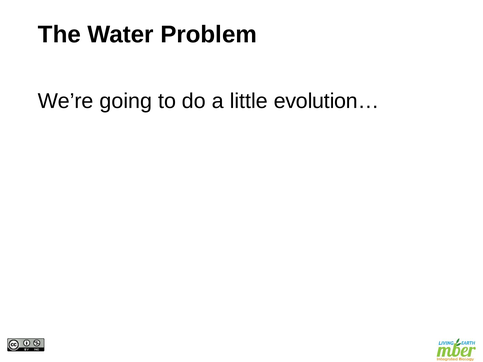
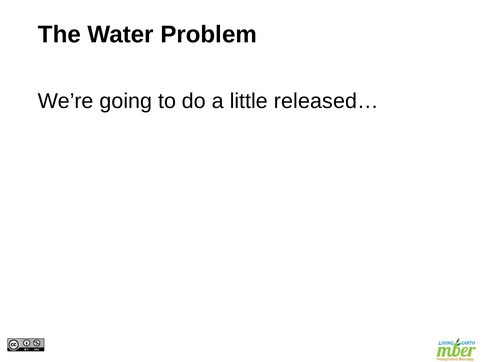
evolution…: evolution… -> released…
